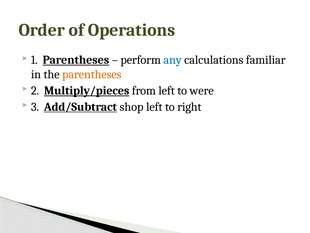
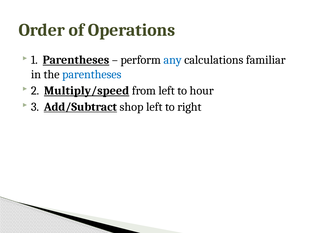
parentheses at (92, 74) colour: orange -> blue
Multiply/pieces: Multiply/pieces -> Multiply/speed
were: were -> hour
